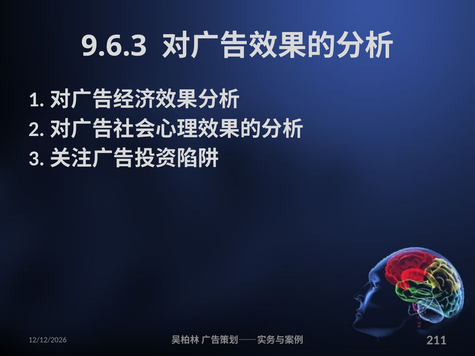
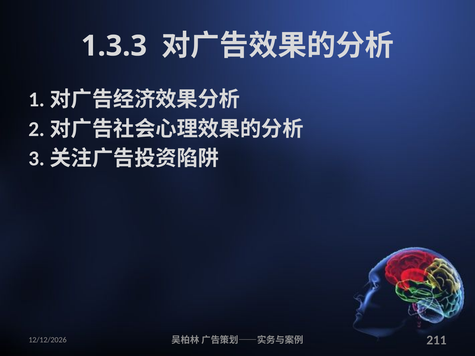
9.6.3: 9.6.3 -> 1.3.3
